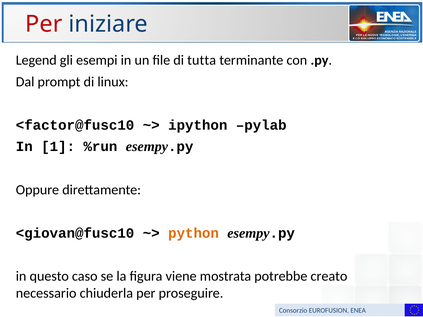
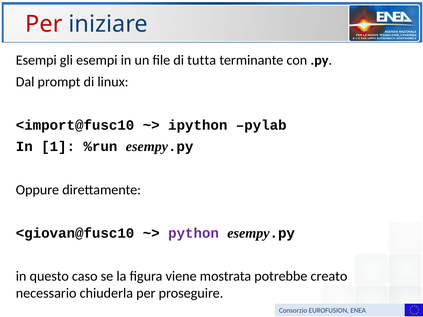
Legend at (36, 60): Legend -> Esempi
<factor@fusc10: <factor@fusc10 -> <import@fusc10
python colour: orange -> purple
